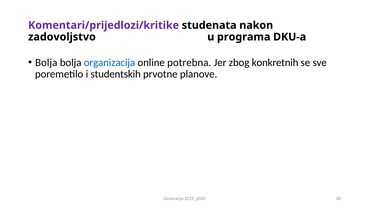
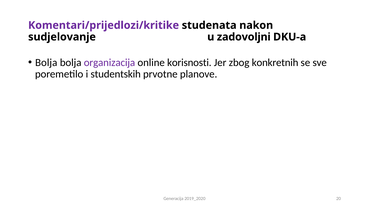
zadovoljstvo: zadovoljstvo -> sudjelovanje
programa: programa -> zadovoljni
organizacija colour: blue -> purple
potrebna: potrebna -> korisnosti
